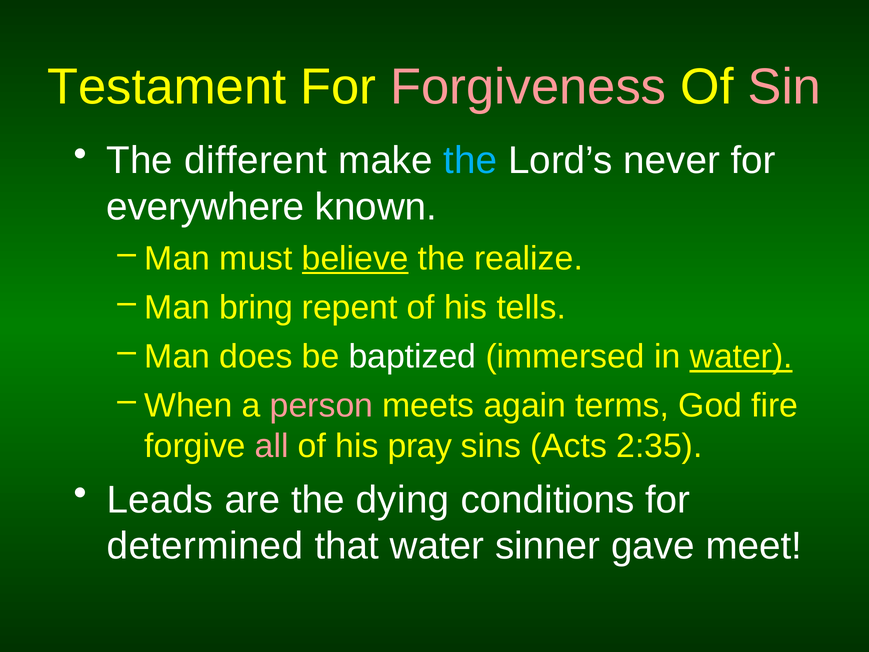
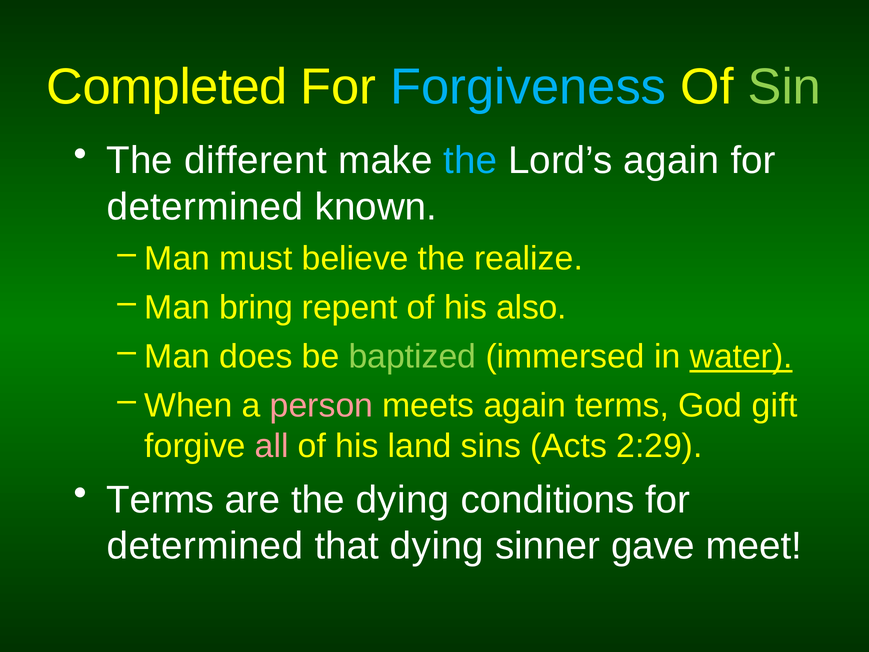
Testament: Testament -> Completed
Forgiveness colour: pink -> light blue
Sin colour: pink -> light green
Lord’s never: never -> again
everywhere at (205, 207): everywhere -> determined
believe underline: present -> none
tells: tells -> also
baptized colour: white -> light green
fire: fire -> gift
pray: pray -> land
2:35: 2:35 -> 2:29
Leads at (160, 500): Leads -> Terms
that water: water -> dying
